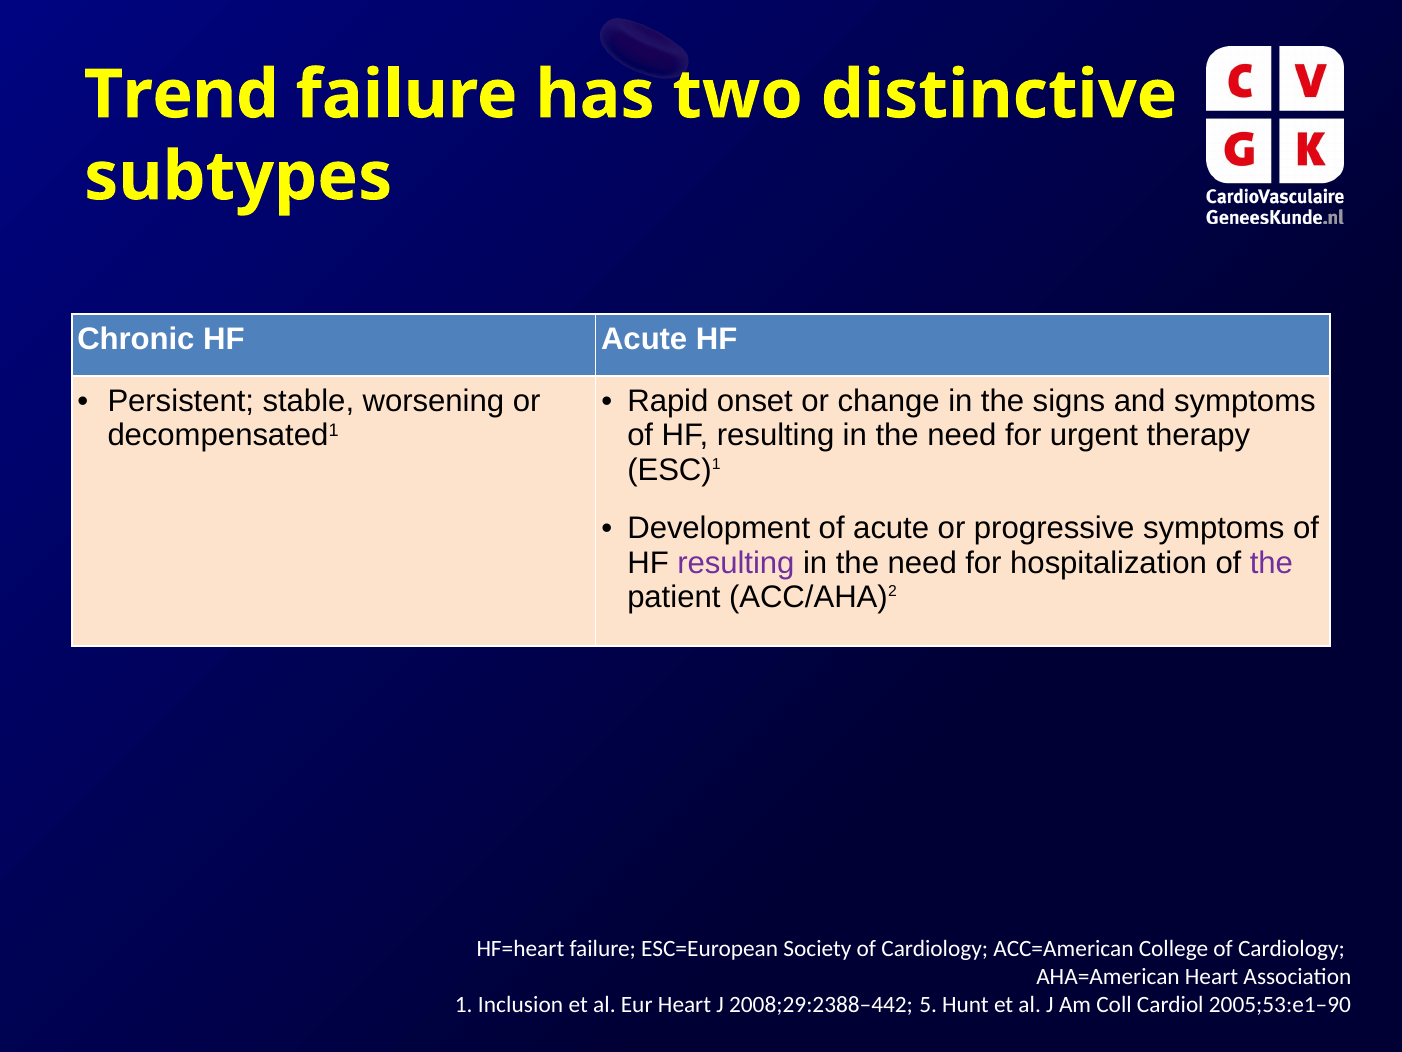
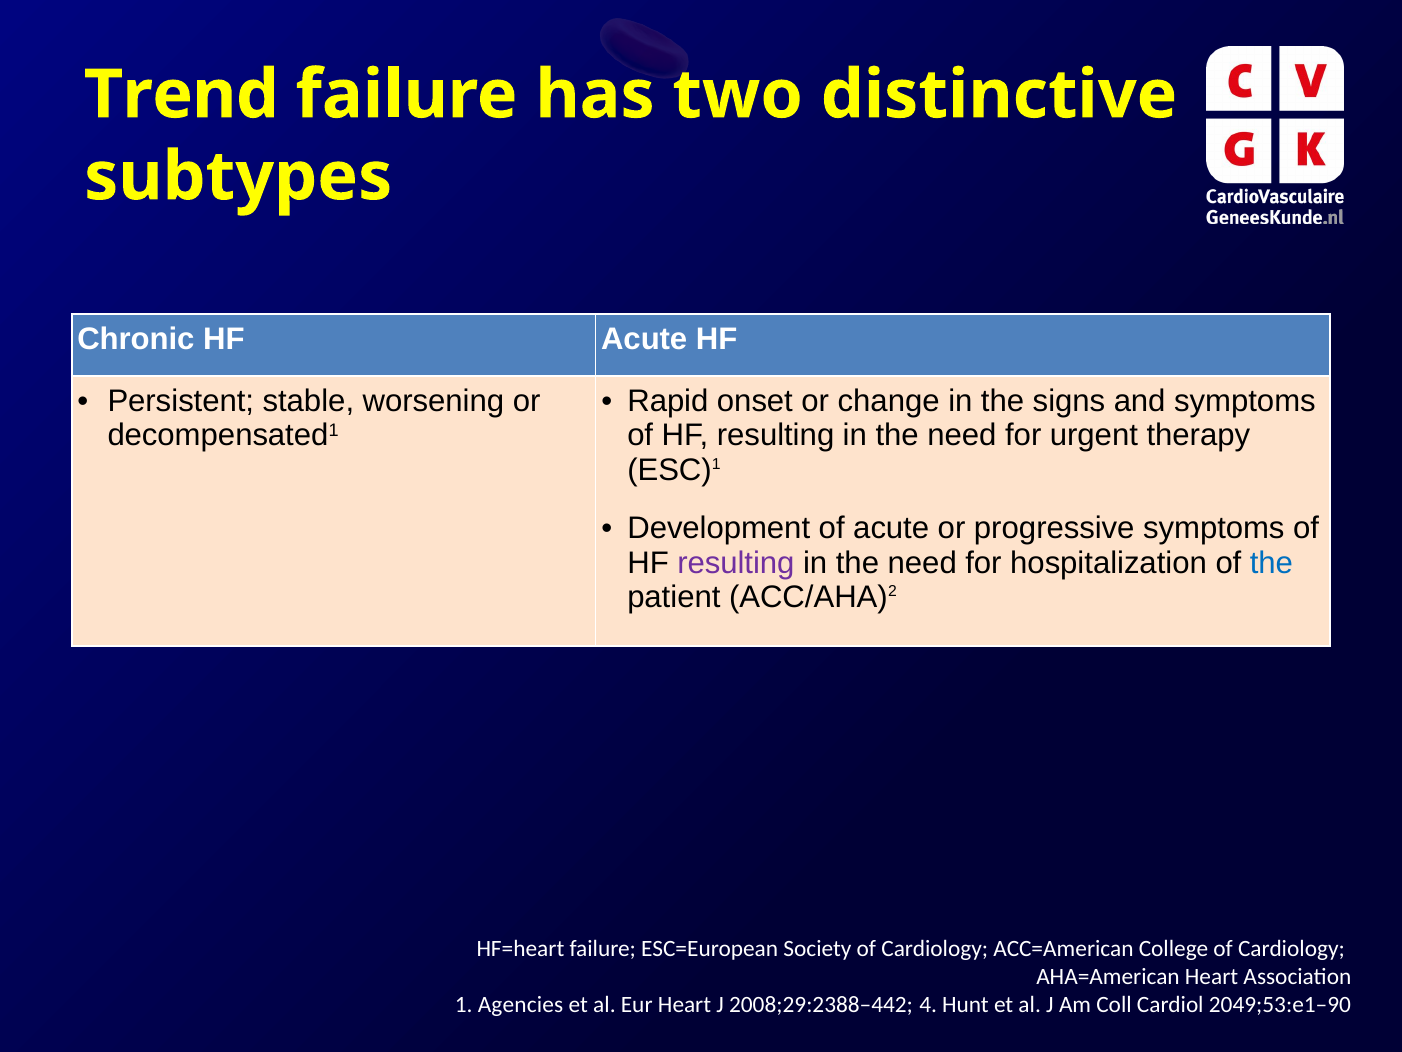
the at (1271, 563) colour: purple -> blue
Inclusion: Inclusion -> Agencies
5: 5 -> 4
2005;53:e1–90: 2005;53:e1–90 -> 2049;53:e1–90
